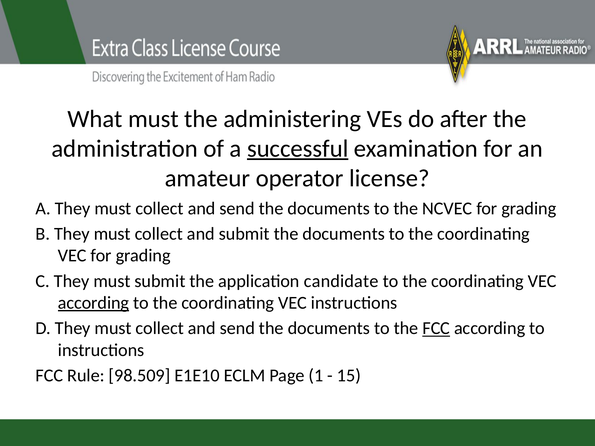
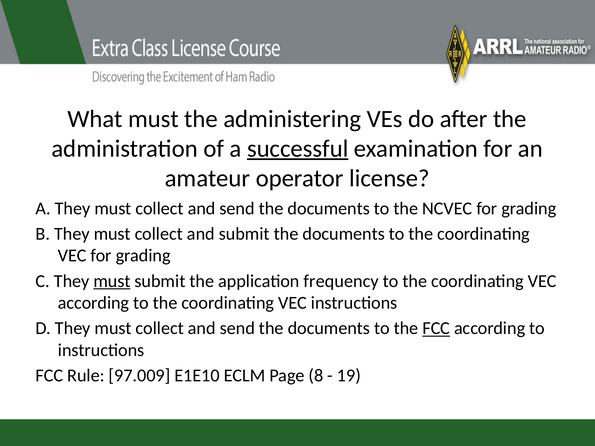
must at (112, 281) underline: none -> present
candidate: candidate -> frequency
according at (94, 303) underline: present -> none
98.509: 98.509 -> 97.009
1: 1 -> 8
15: 15 -> 19
